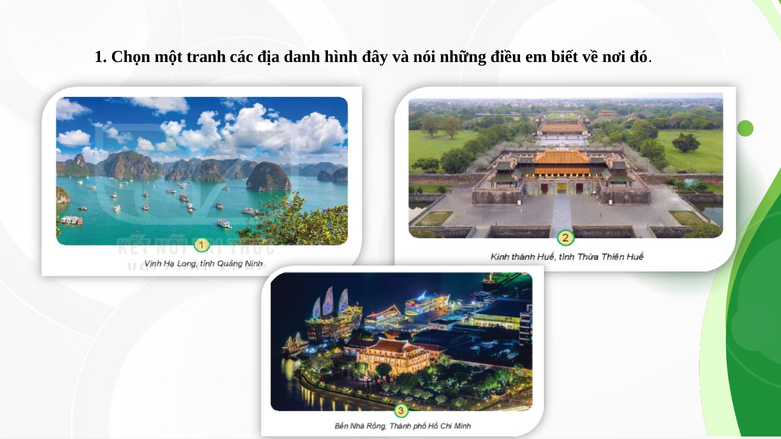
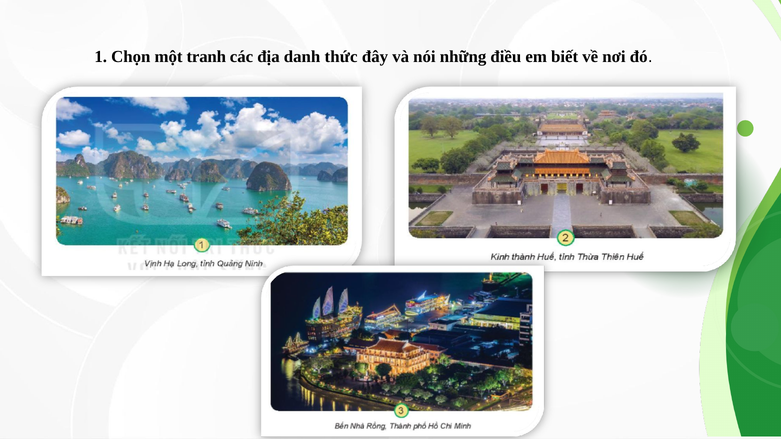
hình: hình -> thức
